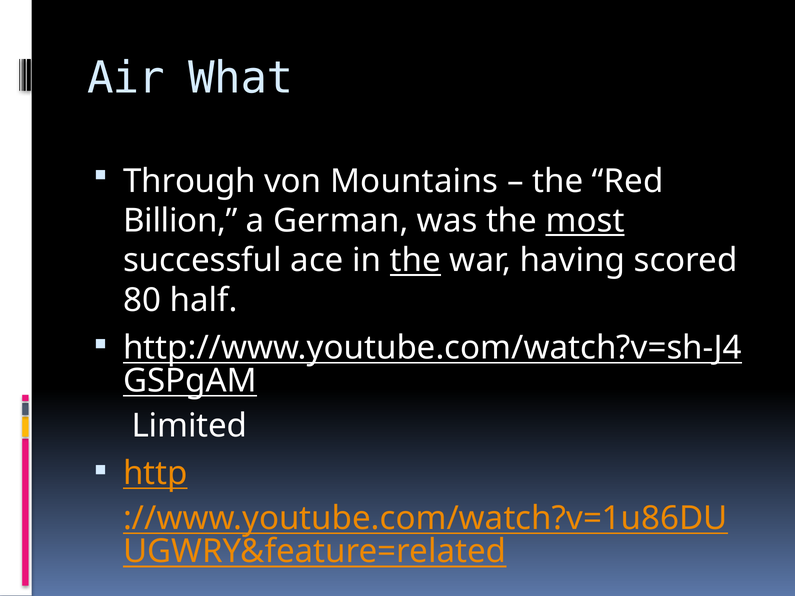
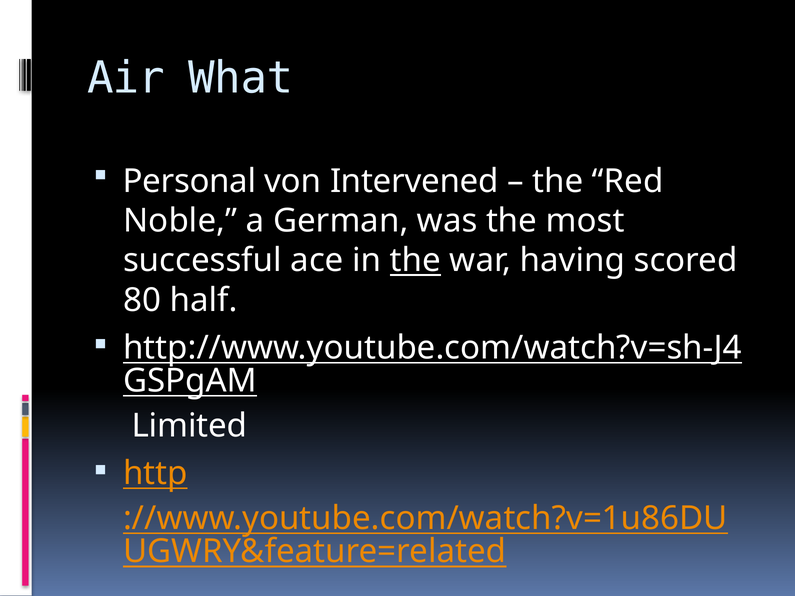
Through: Through -> Personal
Mountains: Mountains -> Intervened
Billion: Billion -> Noble
most underline: present -> none
